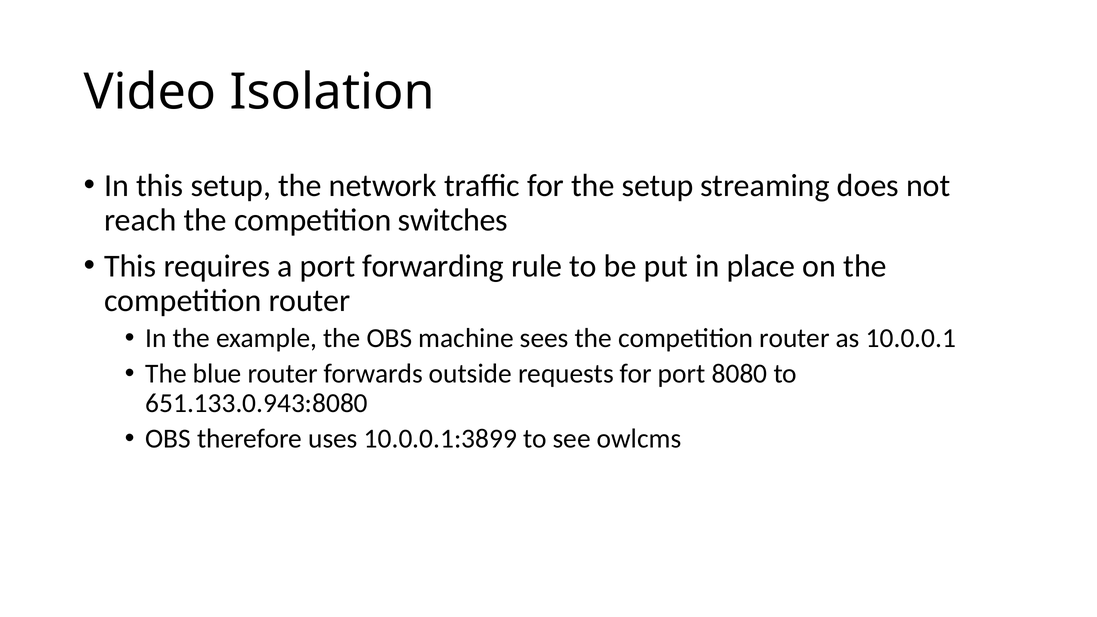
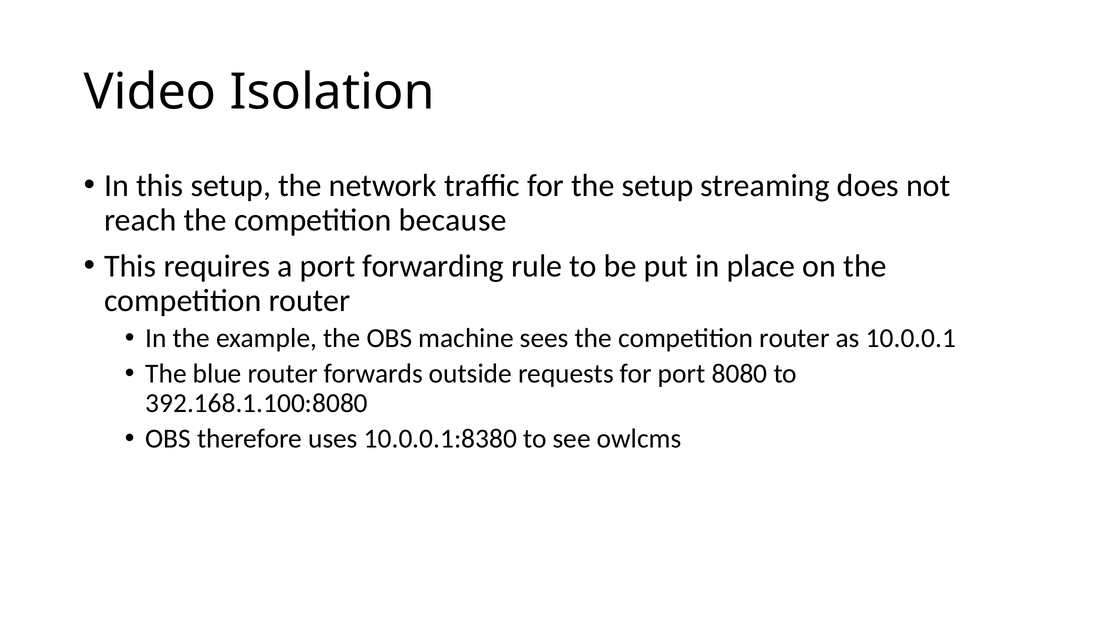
switches: switches -> because
651.133.0.943:8080: 651.133.0.943:8080 -> 392.168.1.100:8080
10.0.0.1:3899: 10.0.0.1:3899 -> 10.0.0.1:8380
